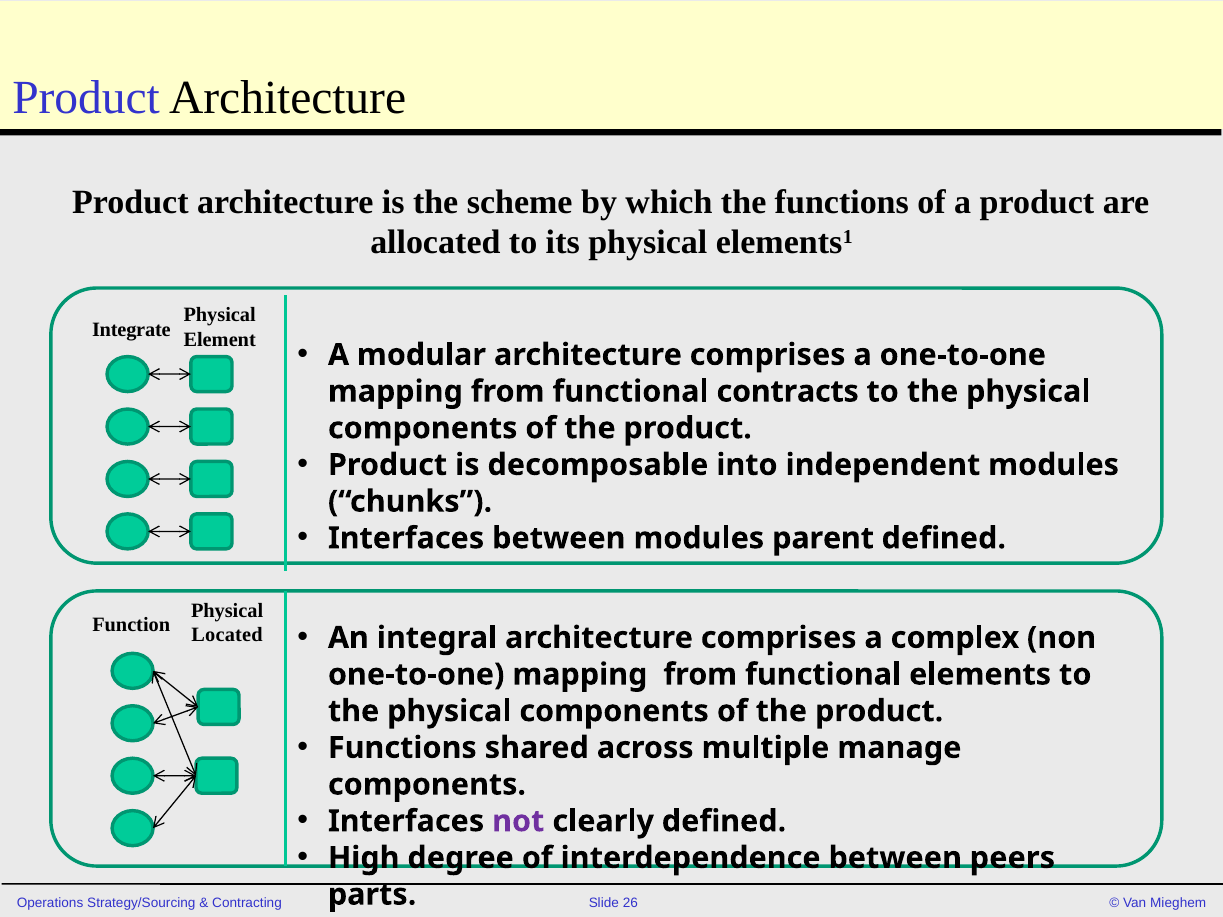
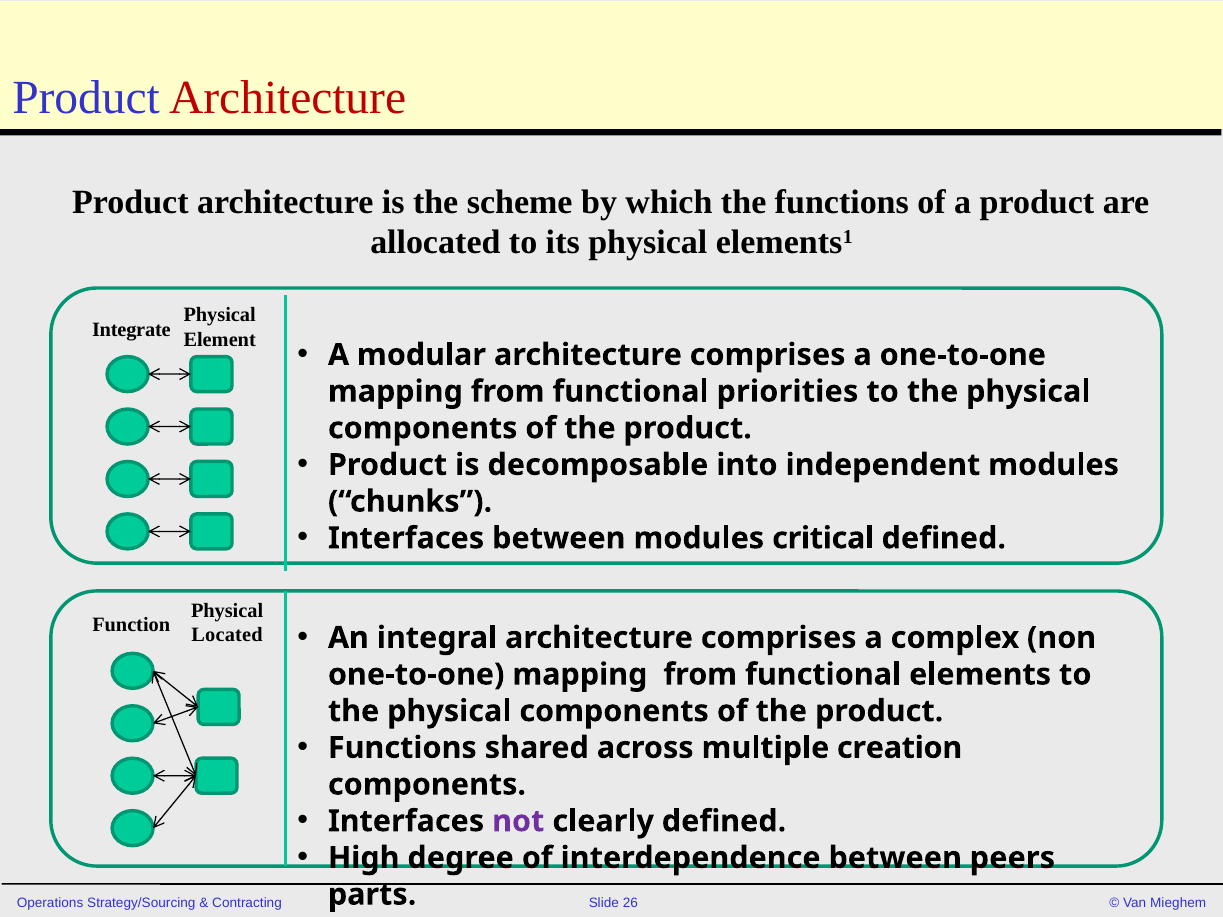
Architecture at (288, 97) colour: black -> red
contracts: contracts -> priorities
parent: parent -> critical
manage: manage -> creation
